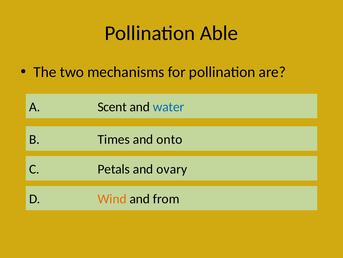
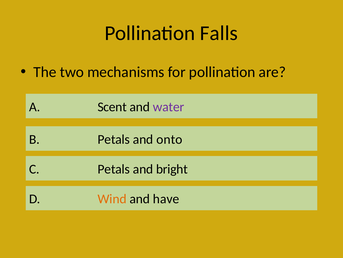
Able: Able -> Falls
water colour: blue -> purple
B Times: Times -> Petals
ovary: ovary -> bright
from: from -> have
